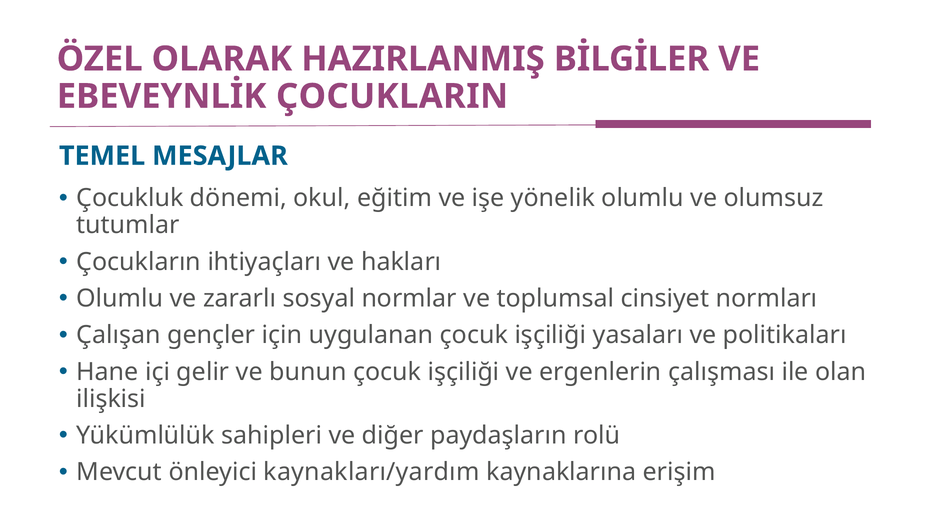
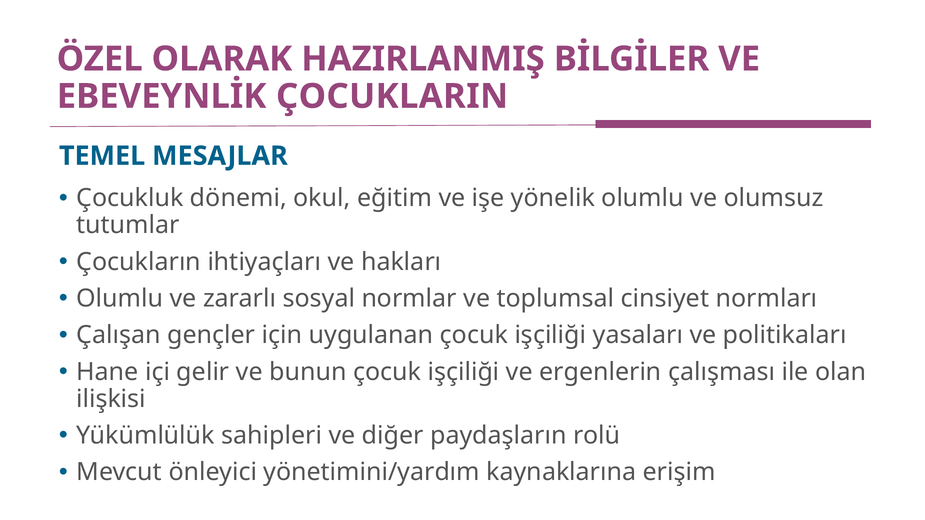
kaynakları/yardım: kaynakları/yardım -> yönetimini/yardım
